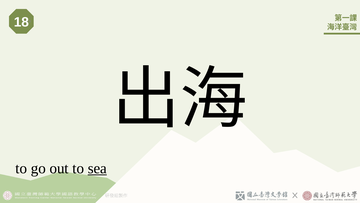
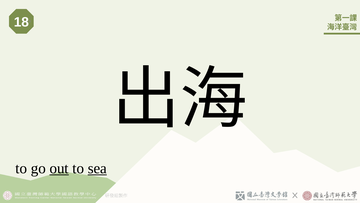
out underline: none -> present
